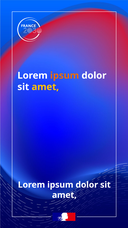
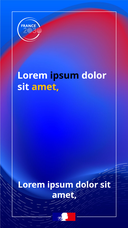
ipsum at (65, 75) colour: orange -> black
